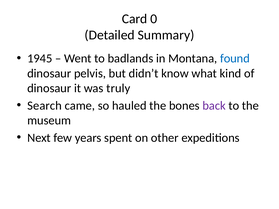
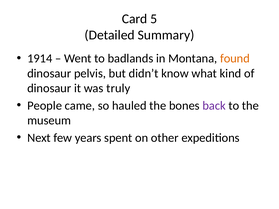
0: 0 -> 5
1945: 1945 -> 1914
found colour: blue -> orange
Search: Search -> People
